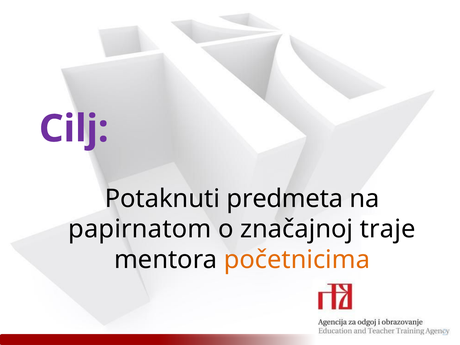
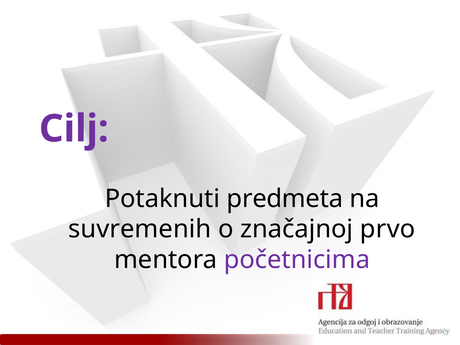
papirnatom: papirnatom -> suvremenih
traje: traje -> prvo
početnicima colour: orange -> purple
